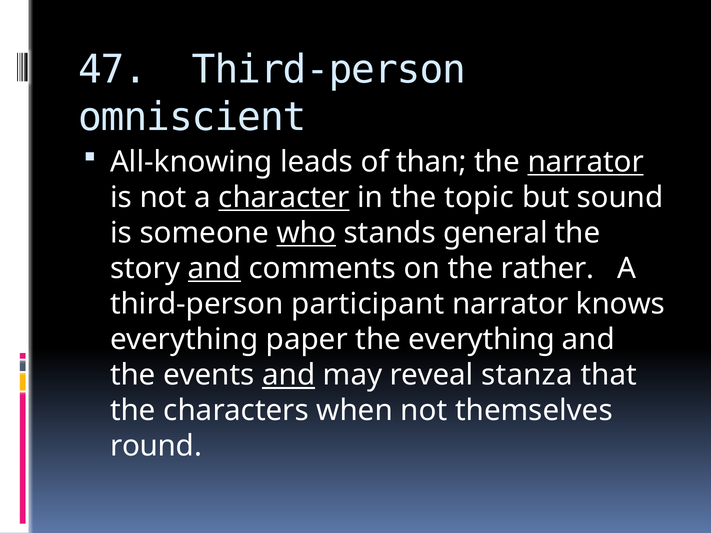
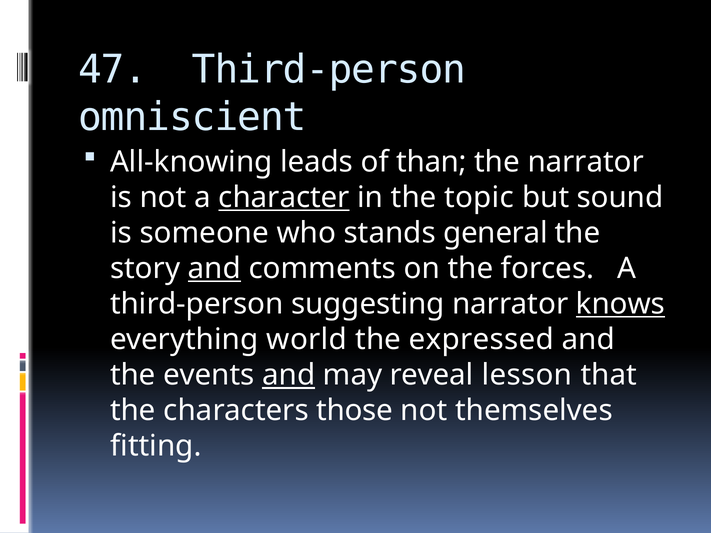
narrator at (586, 162) underline: present -> none
who underline: present -> none
rather: rather -> forces
participant: participant -> suggesting
knows underline: none -> present
paper: paper -> world
the everything: everything -> expressed
stanza: stanza -> lesson
when: when -> those
round: round -> fitting
